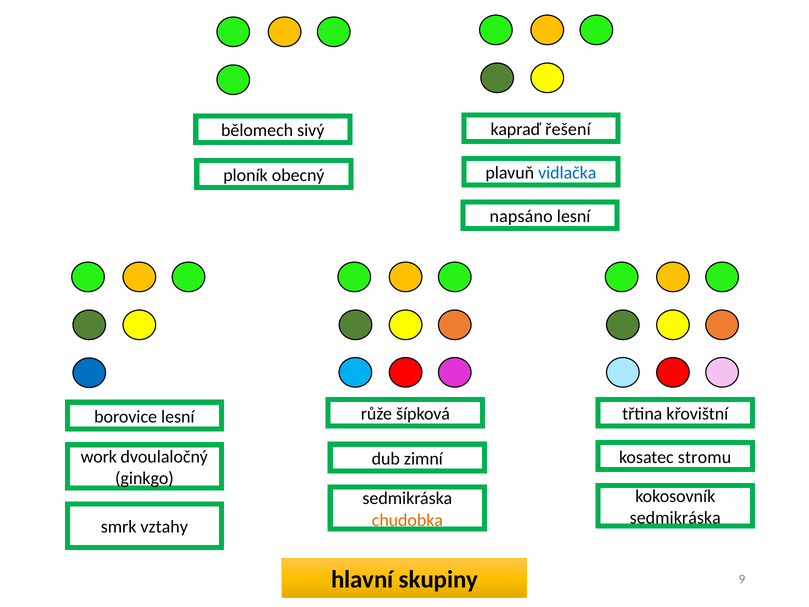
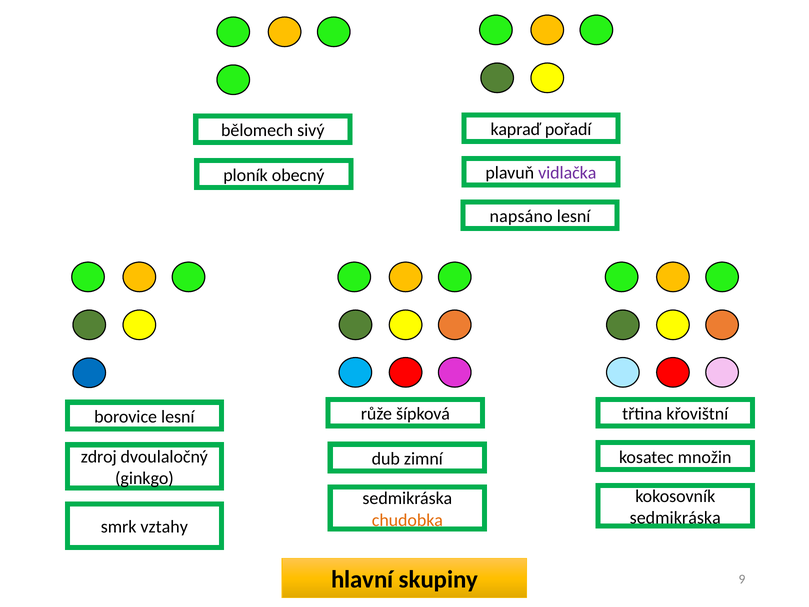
řešení: řešení -> pořadí
vidlačka colour: blue -> purple
work: work -> zdroj
stromu: stromu -> množin
